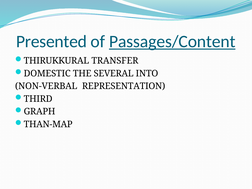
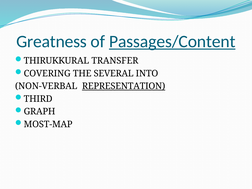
Presented: Presented -> Greatness
DOMESTIC: DOMESTIC -> COVERING
REPRESENTATION underline: none -> present
THAN-MAP: THAN-MAP -> MOST-MAP
